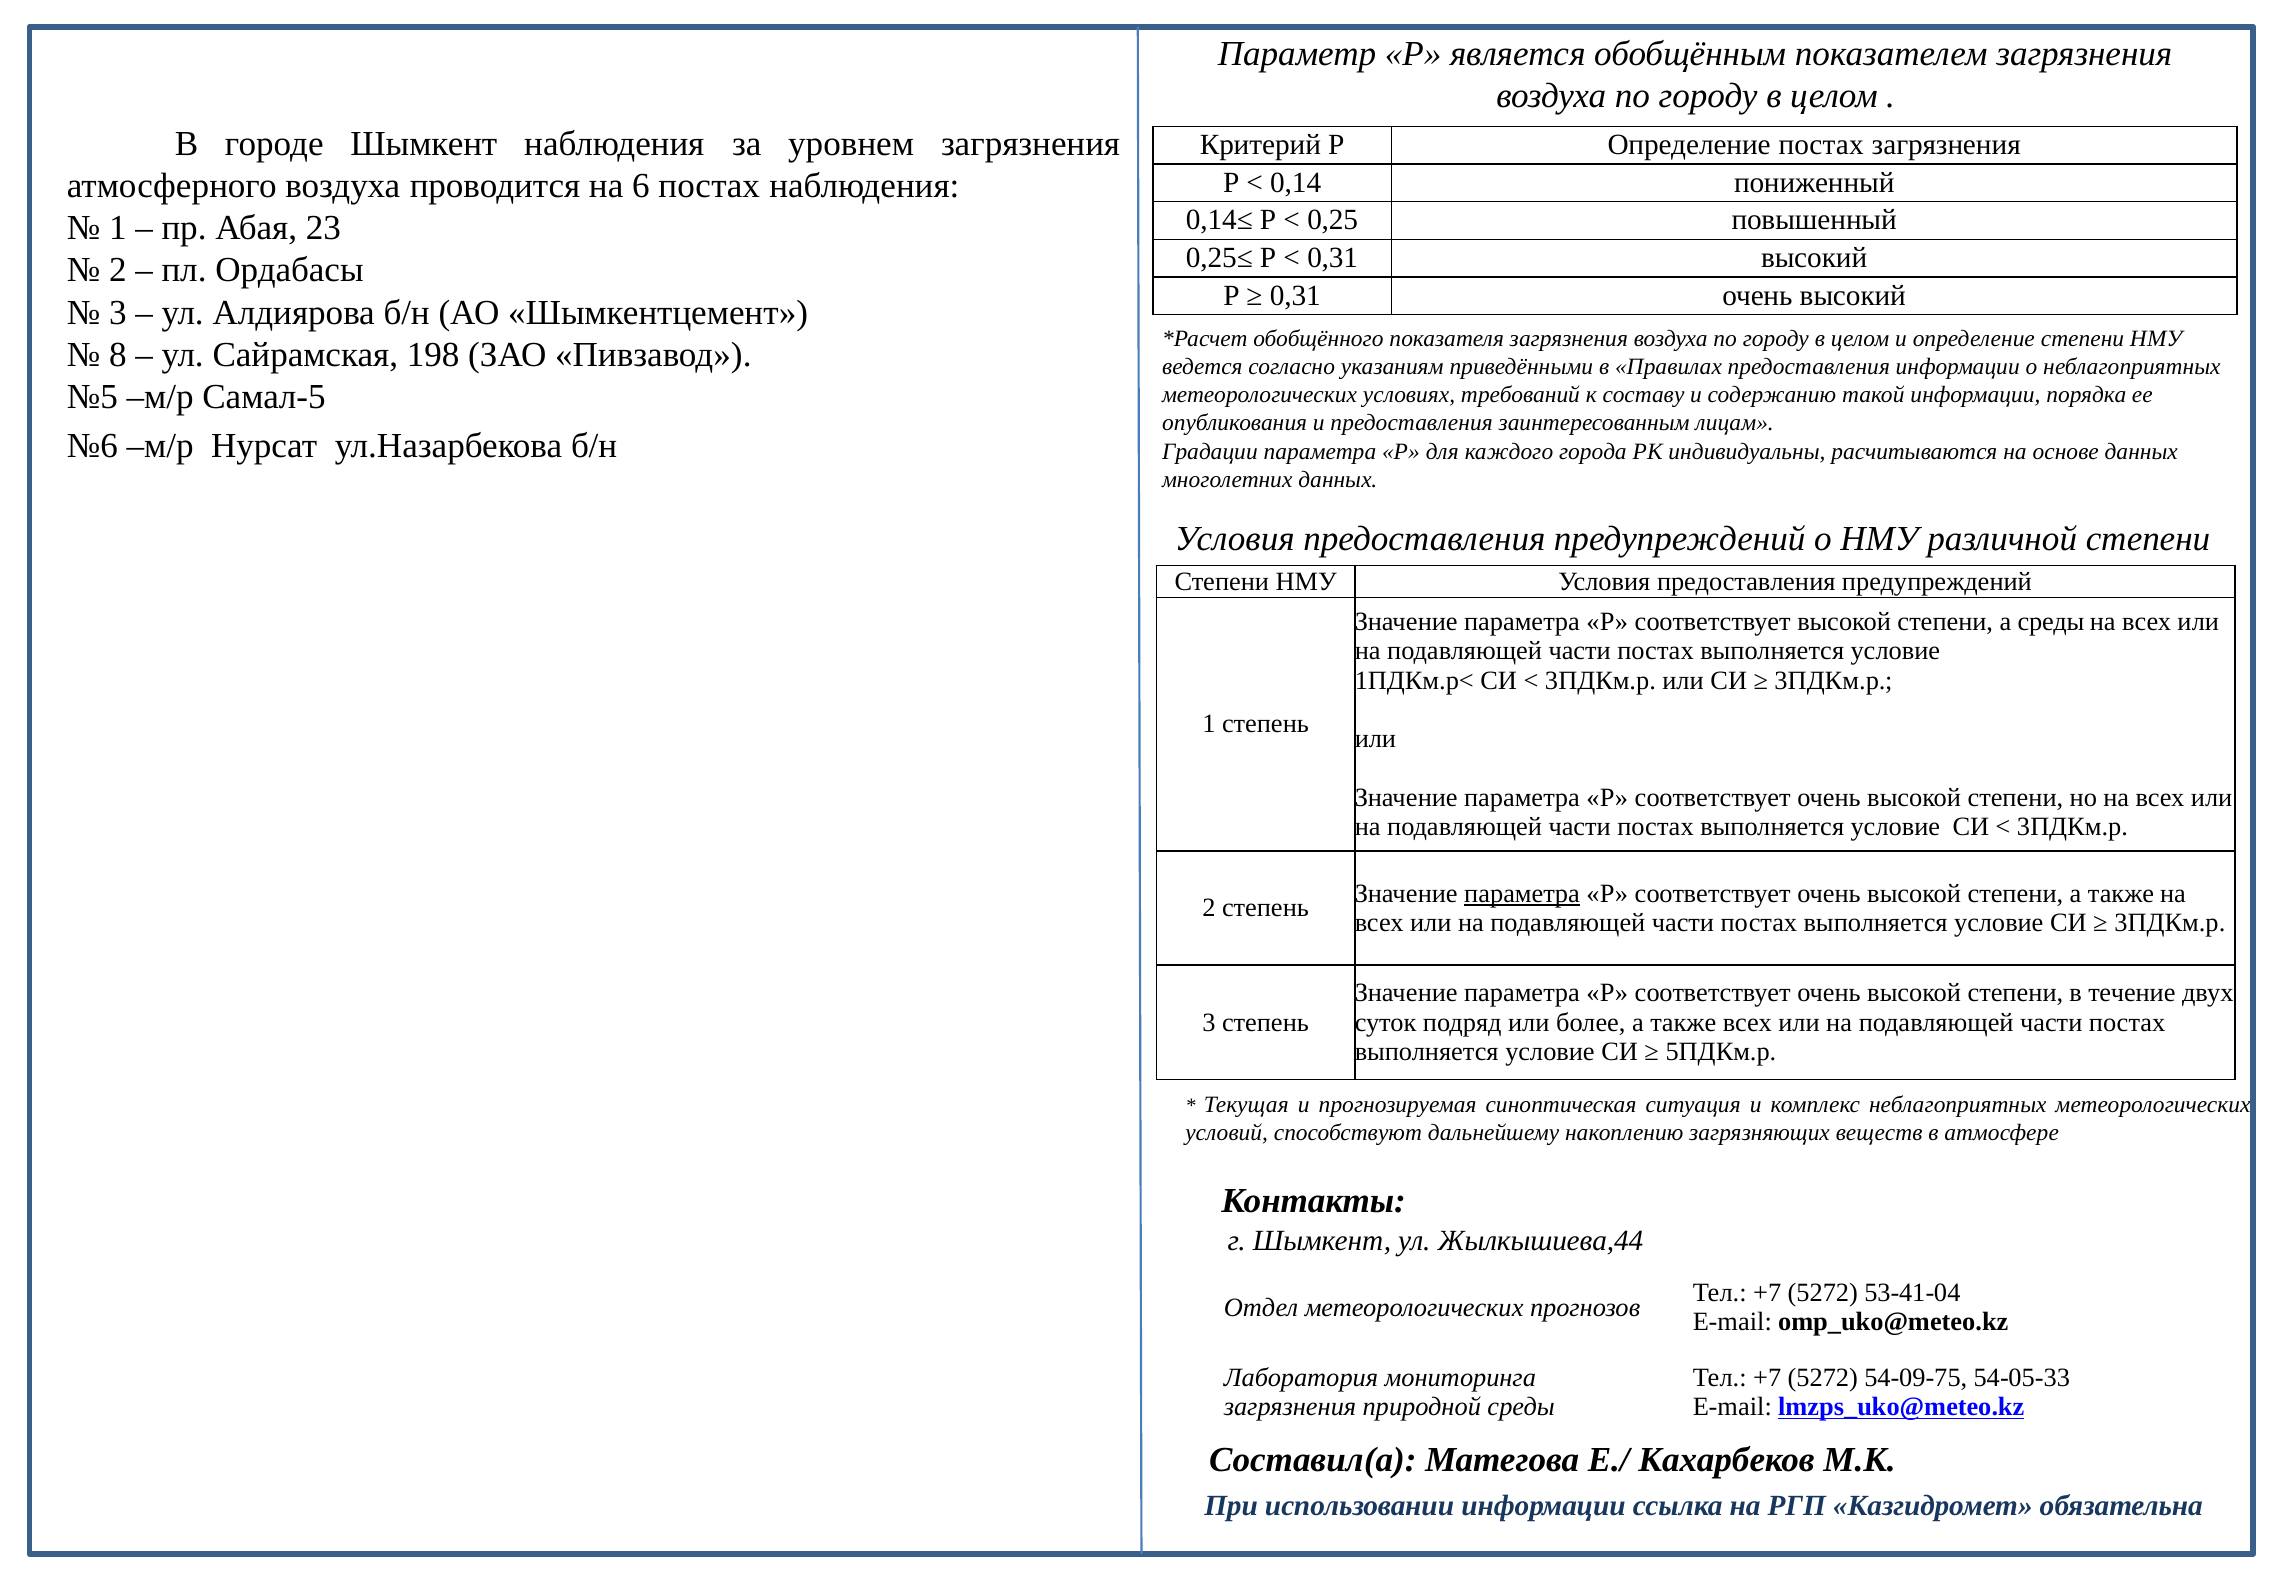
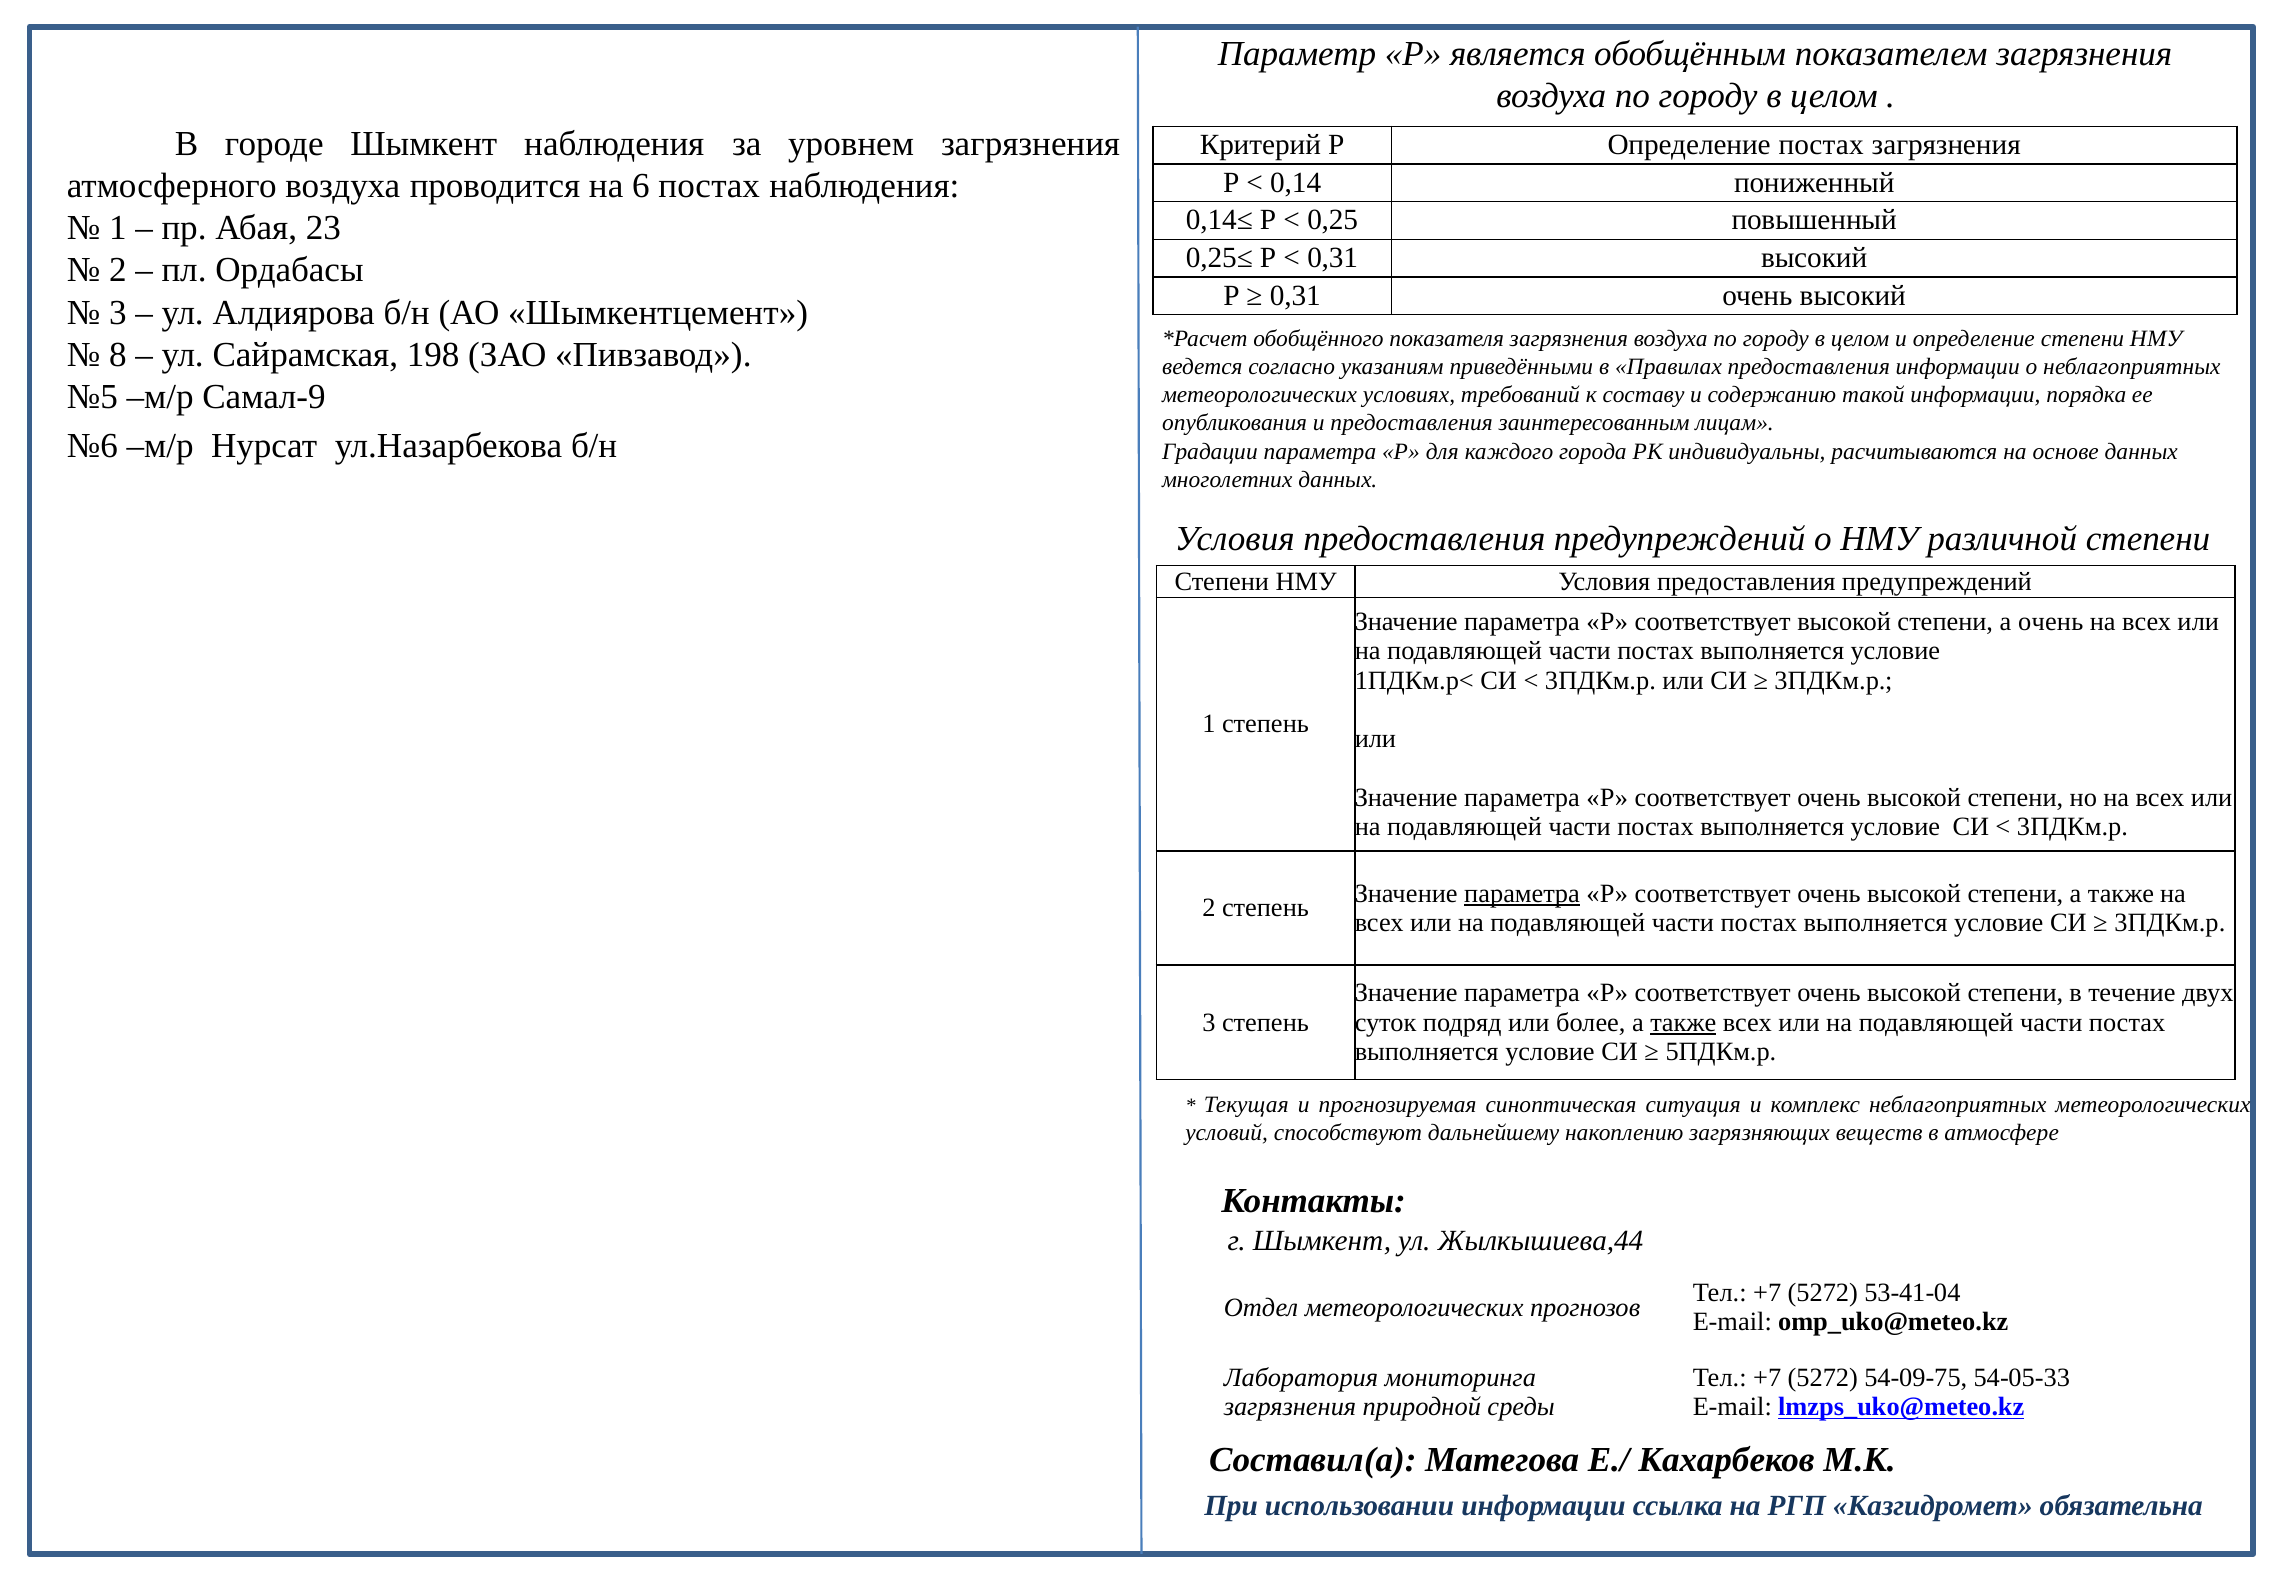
Самал-5: Самал-5 -> Самал-9
а среды: среды -> очень
также at (1683, 1022) underline: none -> present
